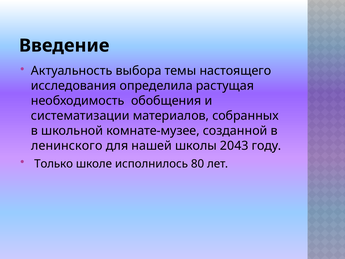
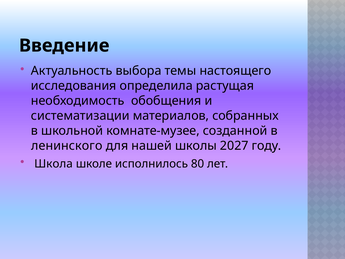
2043: 2043 -> 2027
Только: Только -> Школа
